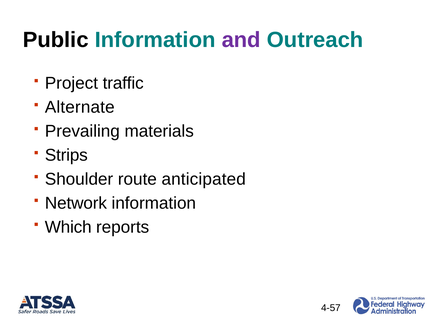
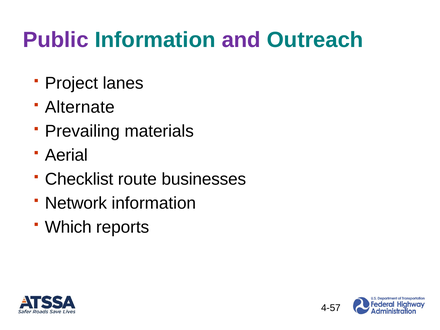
Public colour: black -> purple
traffic: traffic -> lanes
Strips: Strips -> Aerial
Shoulder: Shoulder -> Checklist
anticipated: anticipated -> businesses
